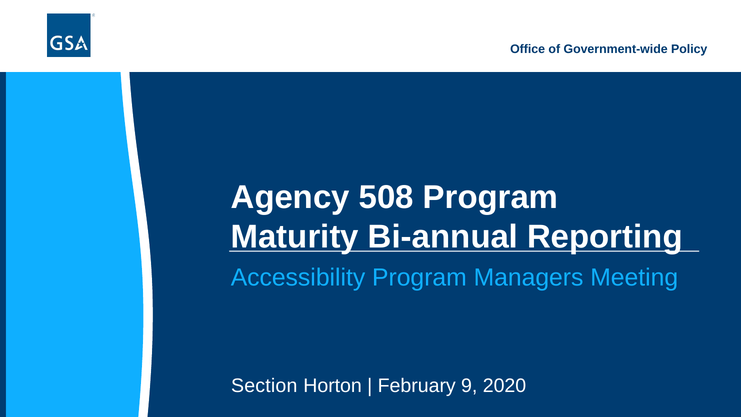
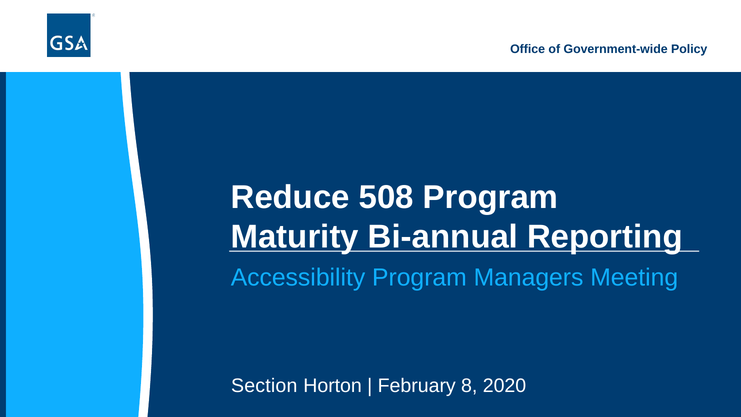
Agency: Agency -> Reduce
9: 9 -> 8
